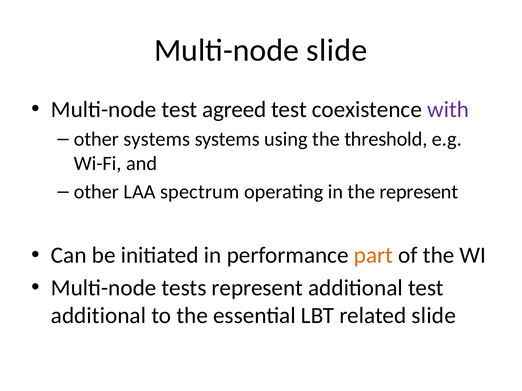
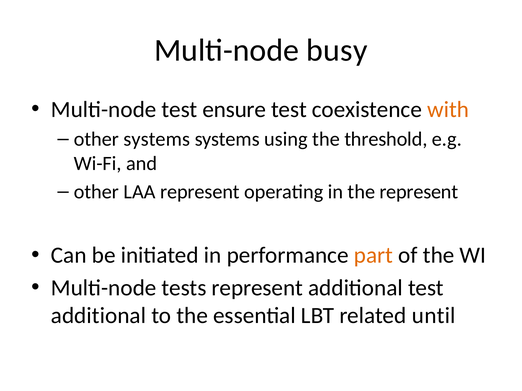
Multi-node slide: slide -> busy
agreed: agreed -> ensure
with colour: purple -> orange
LAA spectrum: spectrum -> represent
related slide: slide -> until
